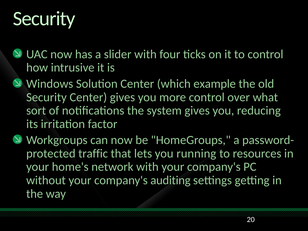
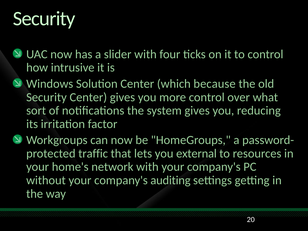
example: example -> because
running: running -> external
